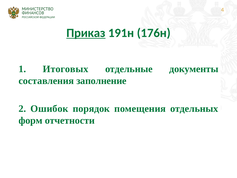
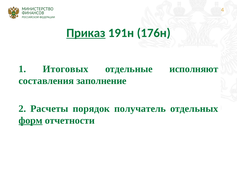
документы: документы -> исполняют
Ошибок: Ошибок -> Расчеты
помещения: помещения -> получатель
форм underline: none -> present
